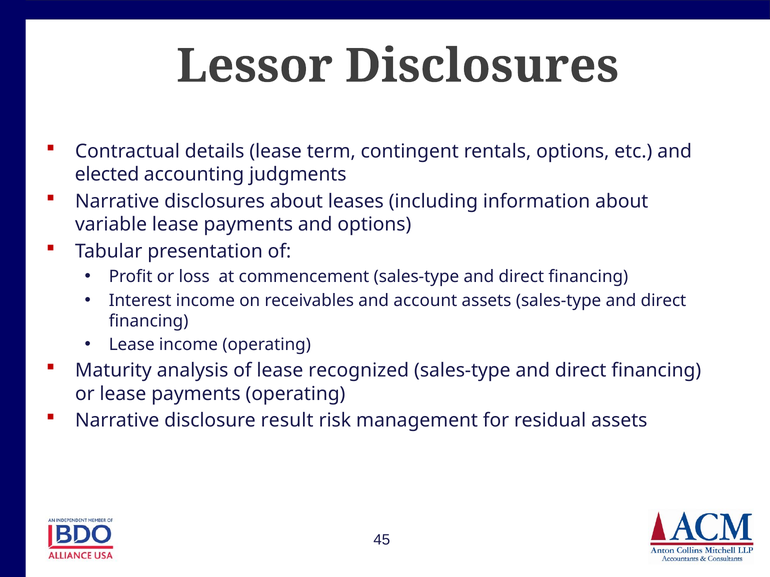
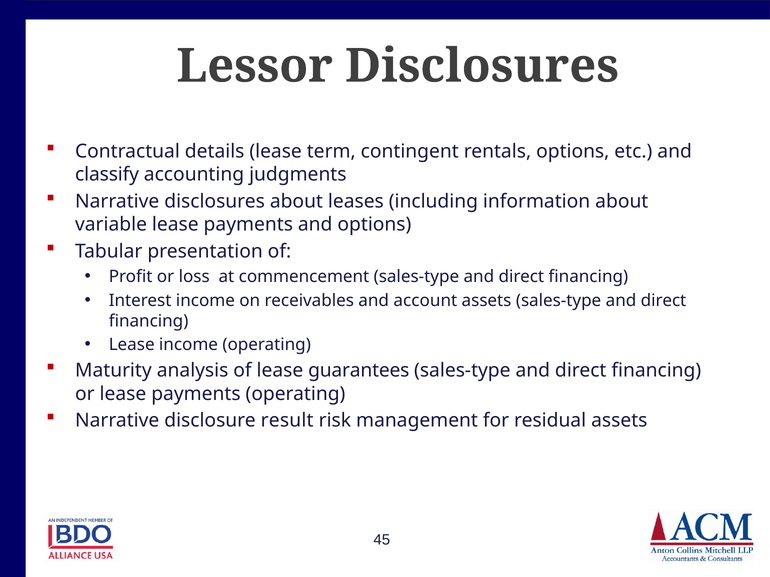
elected: elected -> classify
recognized: recognized -> guarantees
